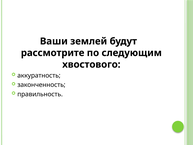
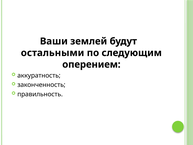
рассмотрите: рассмотрите -> остальными
хвостового: хвостового -> оперением
